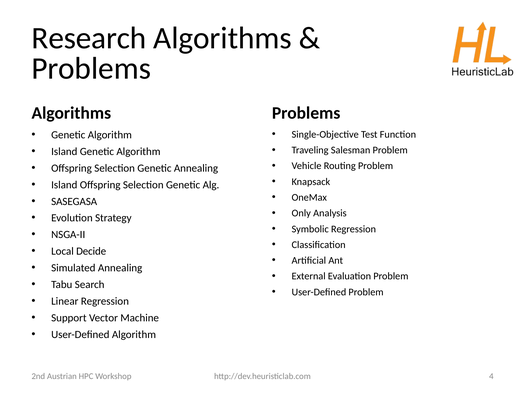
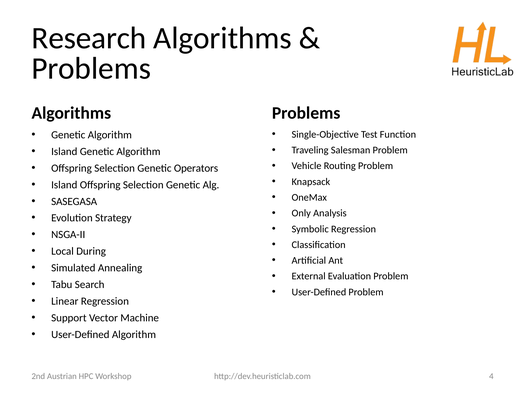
Genetic Annealing: Annealing -> Operators
Decide: Decide -> During
